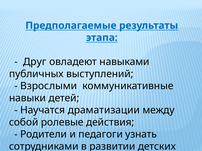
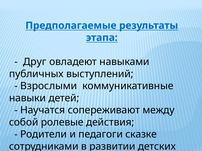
драматизации: драматизации -> сопереживают
узнать: узнать -> сказке
